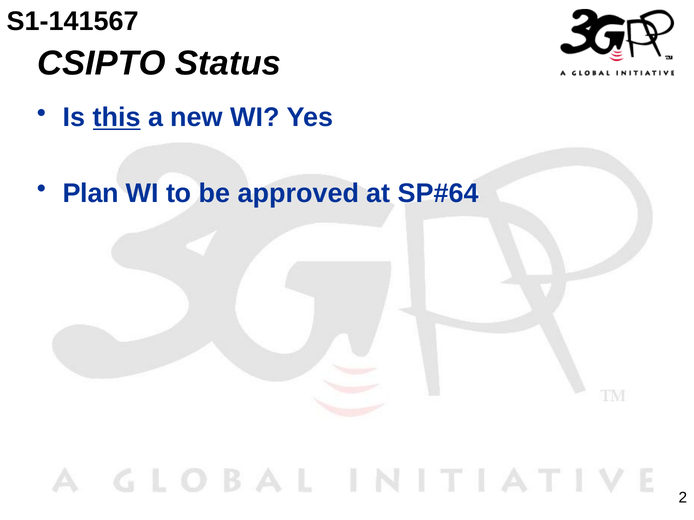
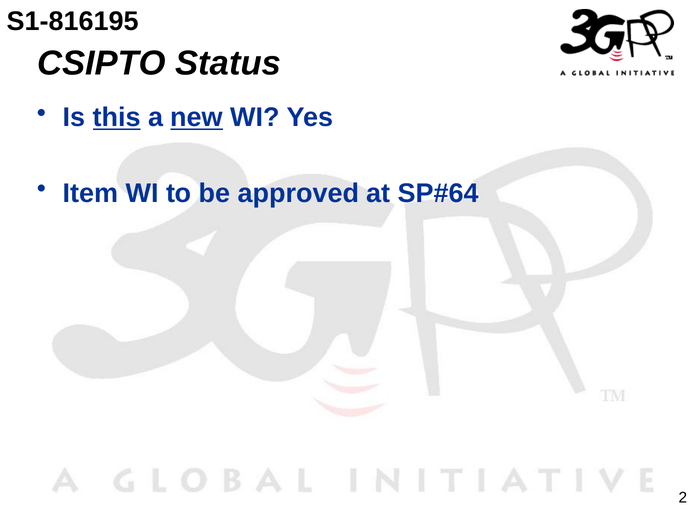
S1-141567: S1-141567 -> S1-816195
new underline: none -> present
Plan: Plan -> Item
